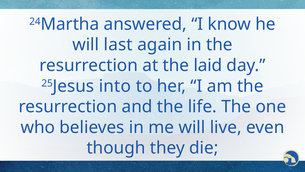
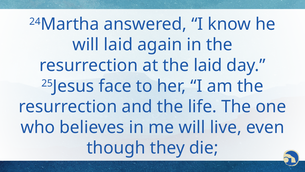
will last: last -> laid
into: into -> face
